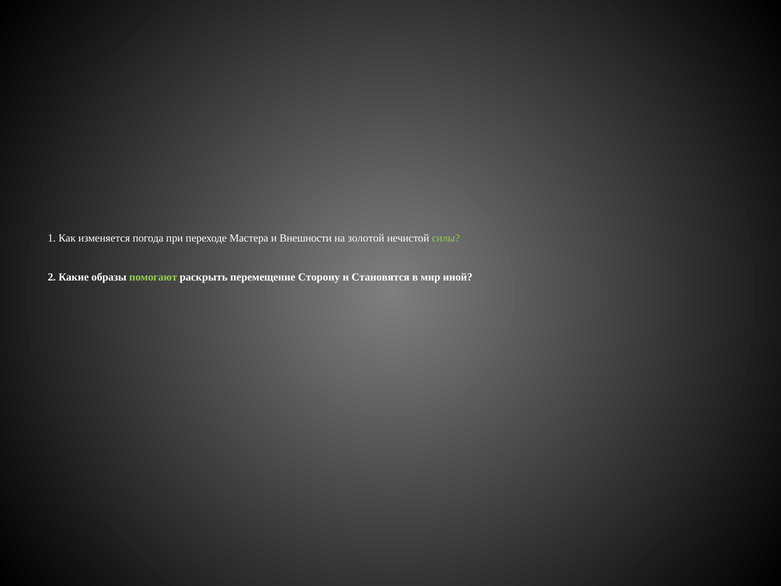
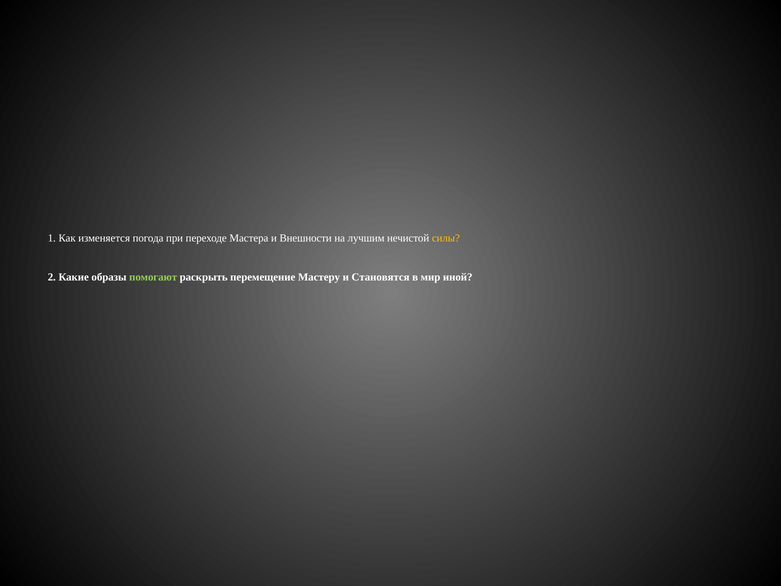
золотой: золотой -> лучшим
силы colour: light green -> yellow
Сторону: Сторону -> Мастеру
